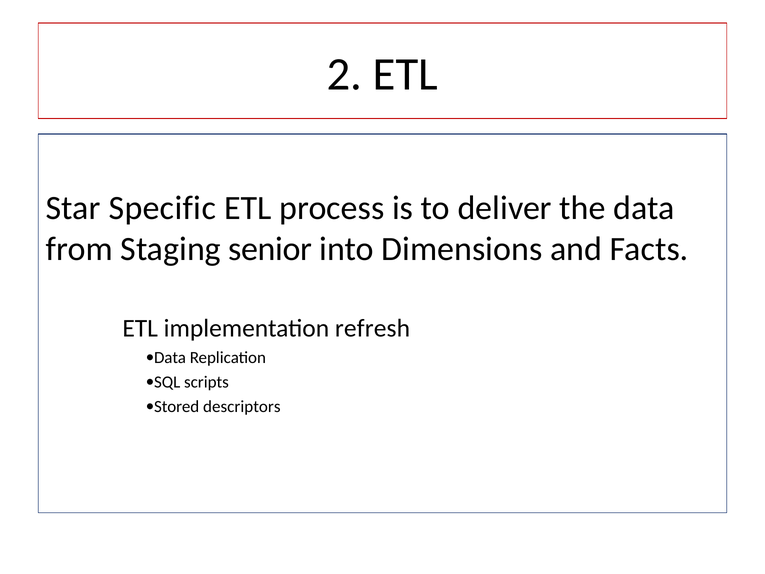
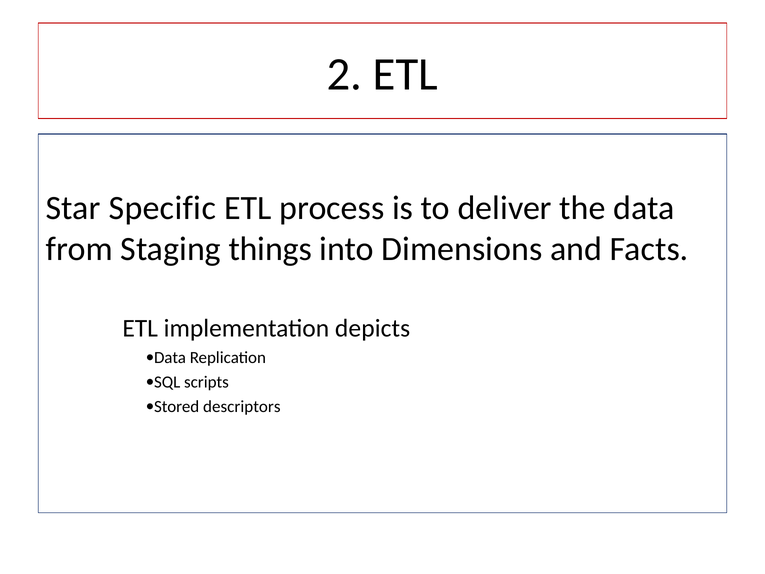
senior: senior -> things
refresh: refresh -> depicts
